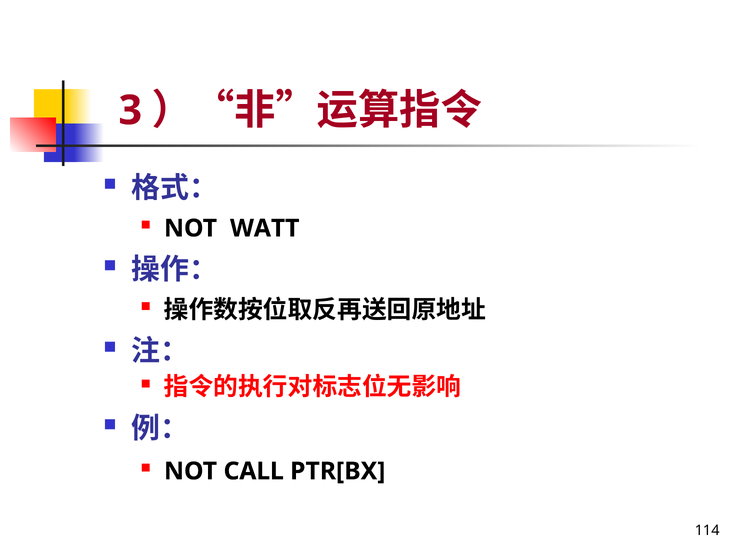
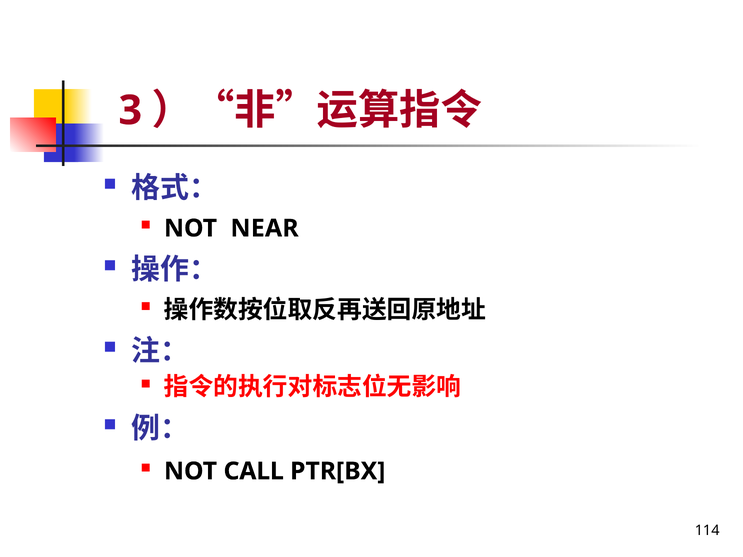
WATT: WATT -> NEAR
